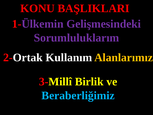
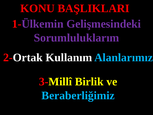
Alanlarımız colour: yellow -> light blue
